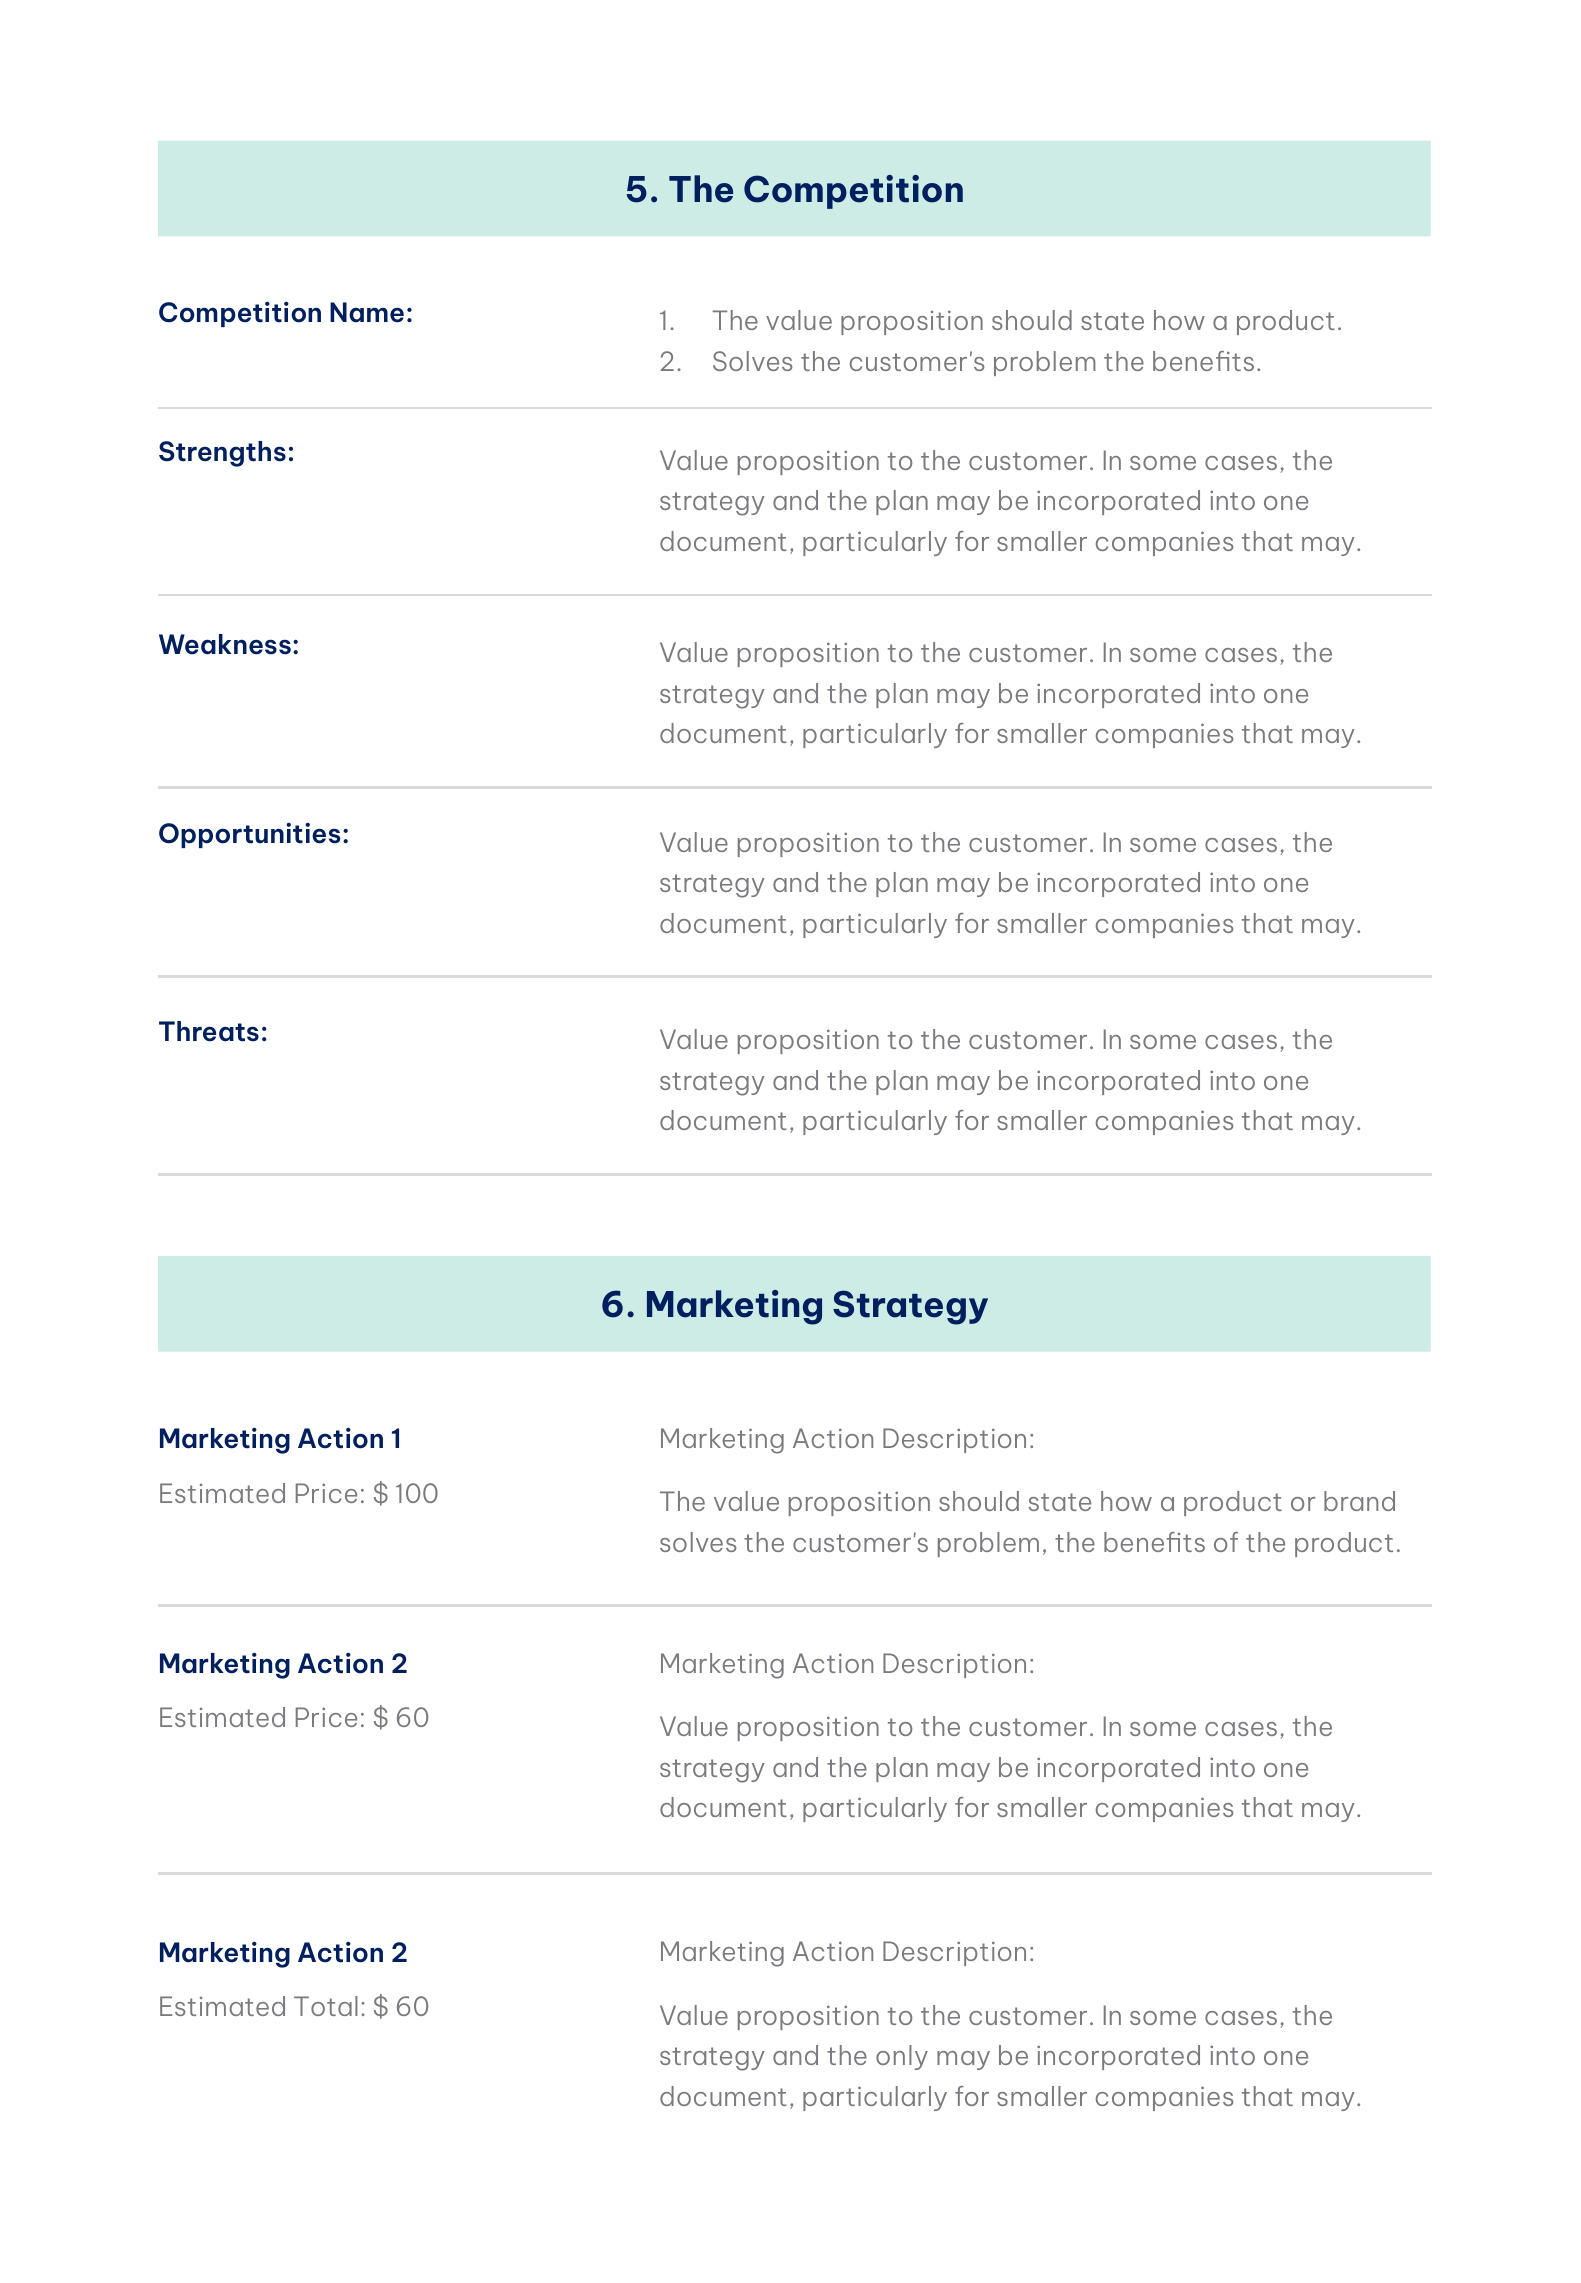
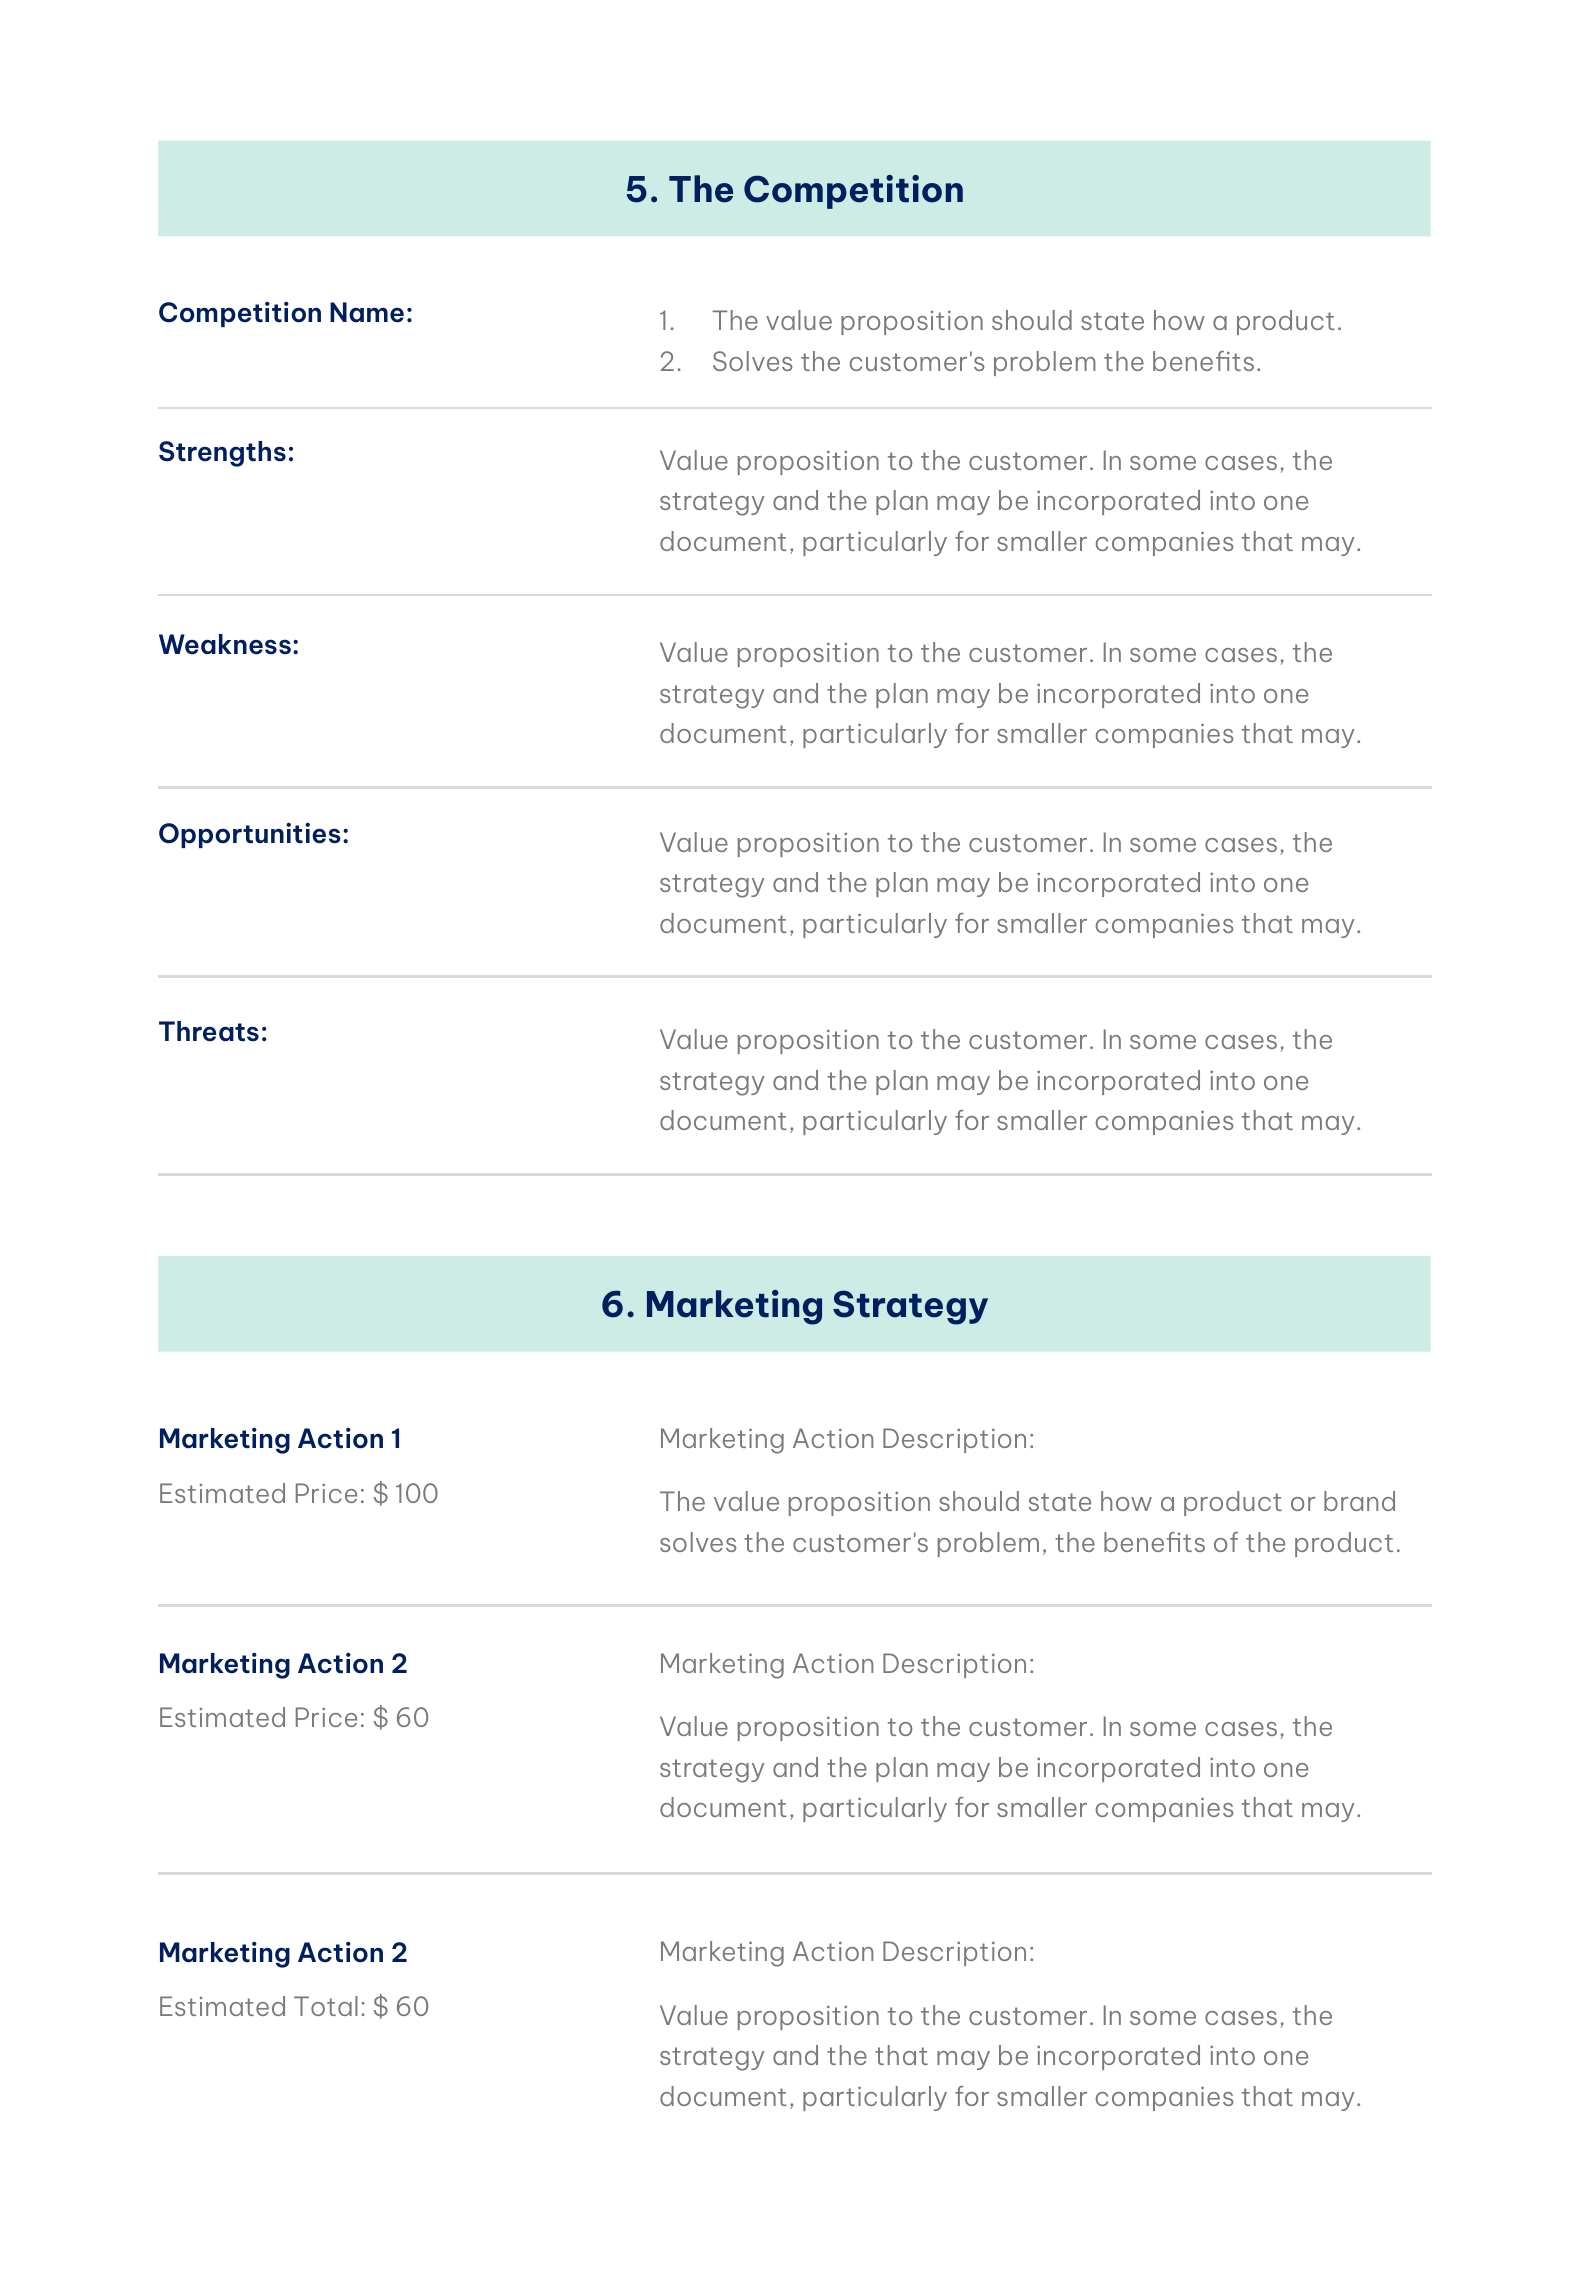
the only: only -> that
